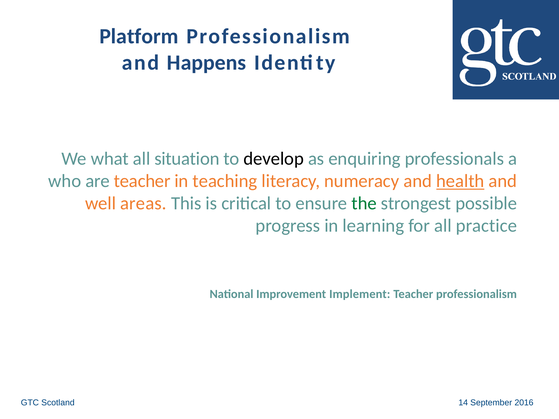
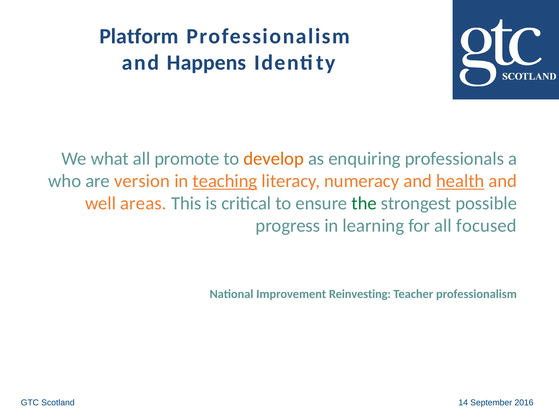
situation: situation -> promote
develop colour: black -> orange
are teacher: teacher -> version
teaching underline: none -> present
practice: practice -> focused
Implement: Implement -> Reinvesting
